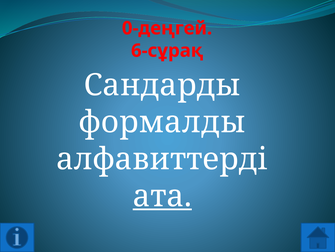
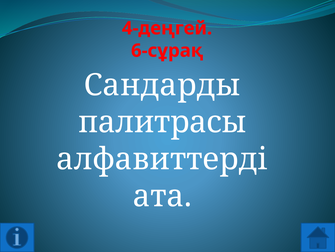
0-деңгей: 0-деңгей -> 4-деңгей
формалды: формалды -> палитрасы
ата underline: present -> none
